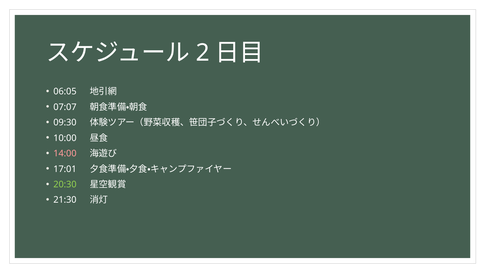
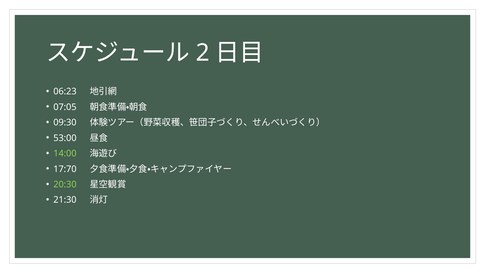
06:05: 06:05 -> 06:23
07:07: 07:07 -> 07:05
10:00: 10:00 -> 53:00
14:00 colour: pink -> light green
17:01: 17:01 -> 17:70
